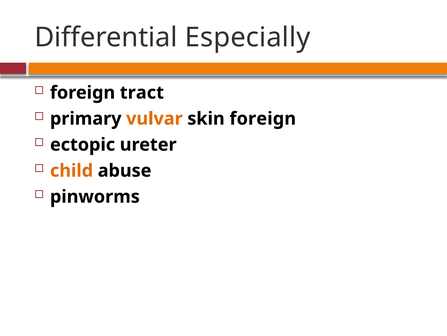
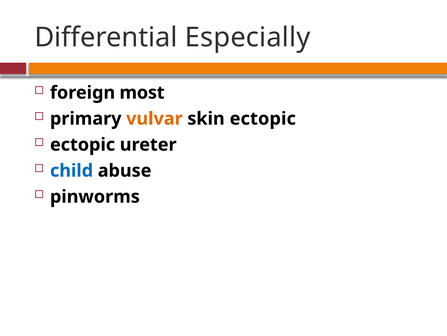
tract: tract -> most
skin foreign: foreign -> ectopic
child colour: orange -> blue
